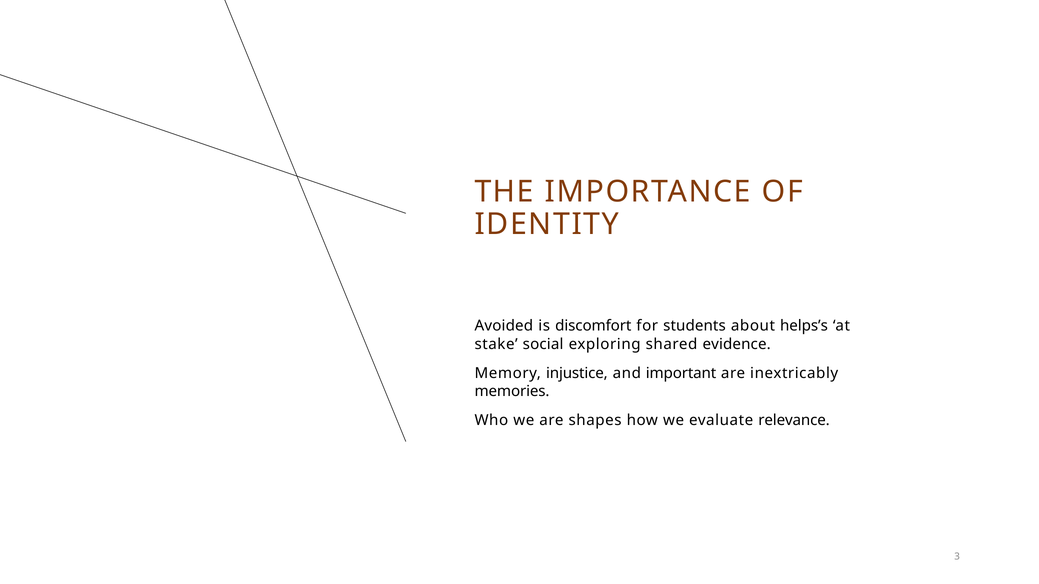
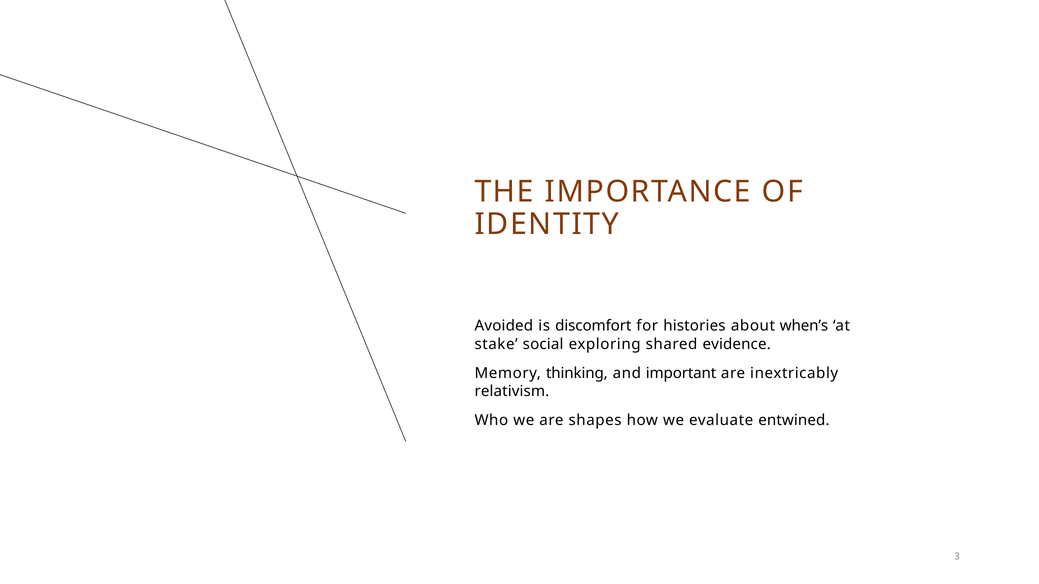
students: students -> histories
helps’s: helps’s -> when’s
injustice: injustice -> thinking
memories: memories -> relativism
relevance: relevance -> entwined
